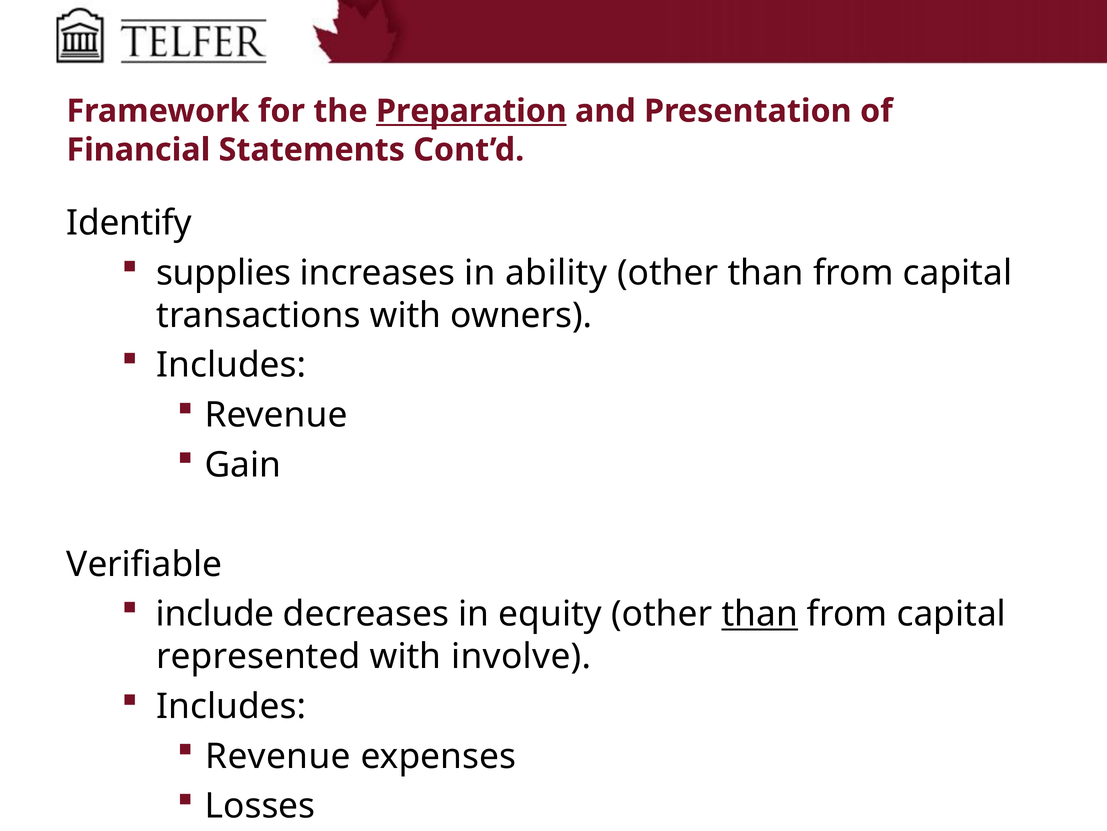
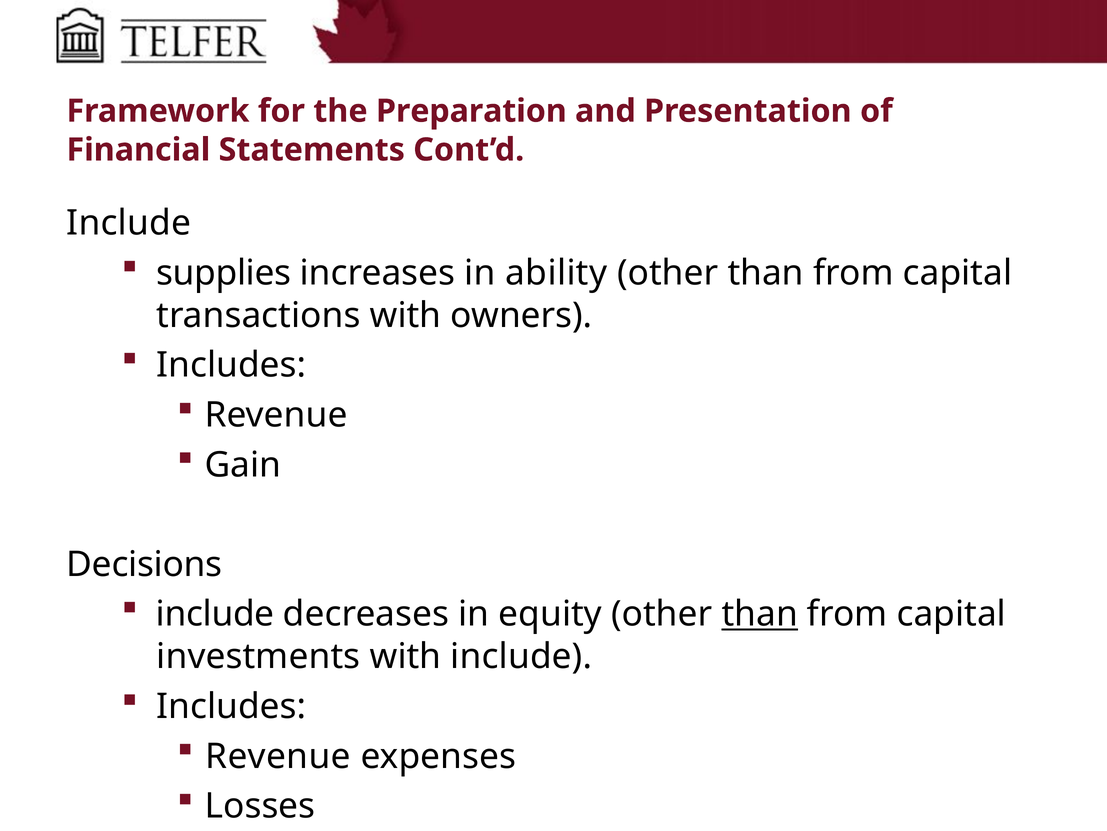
Preparation underline: present -> none
Identify at (129, 223): Identify -> Include
Verifiable: Verifiable -> Decisions
represented: represented -> investments
with involve: involve -> include
